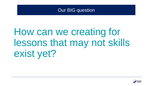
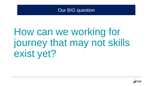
creating: creating -> working
lessons: lessons -> journey
